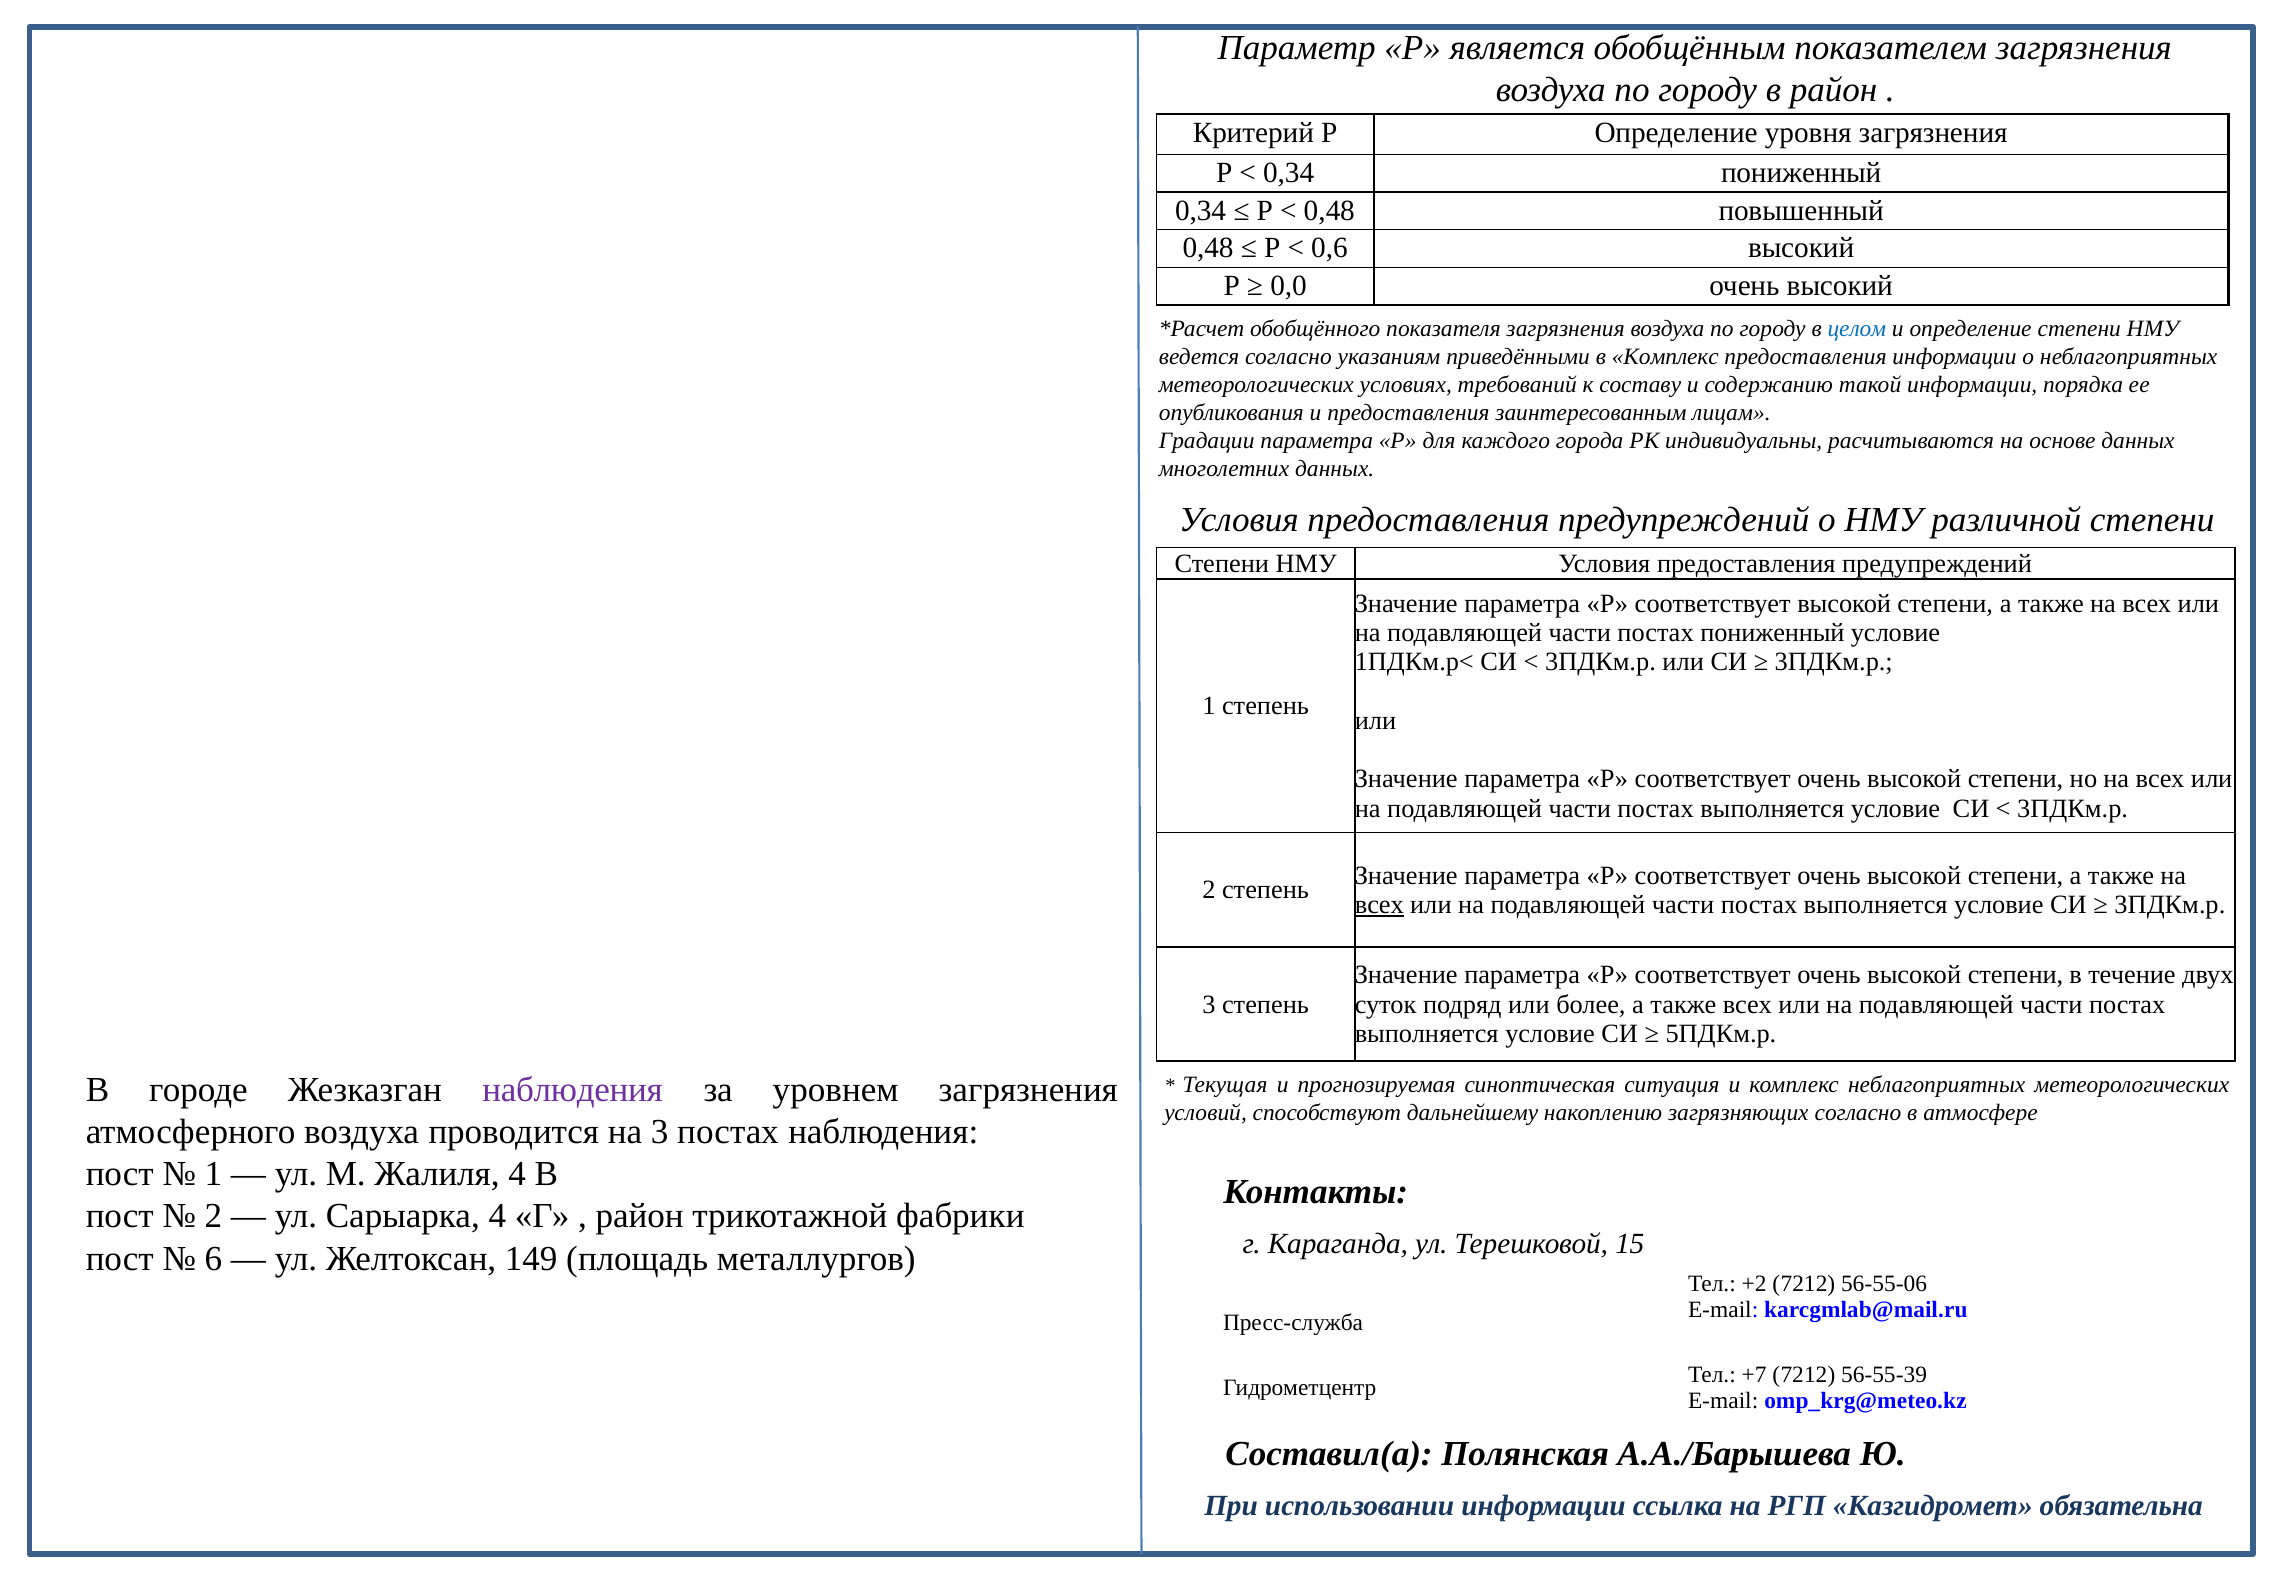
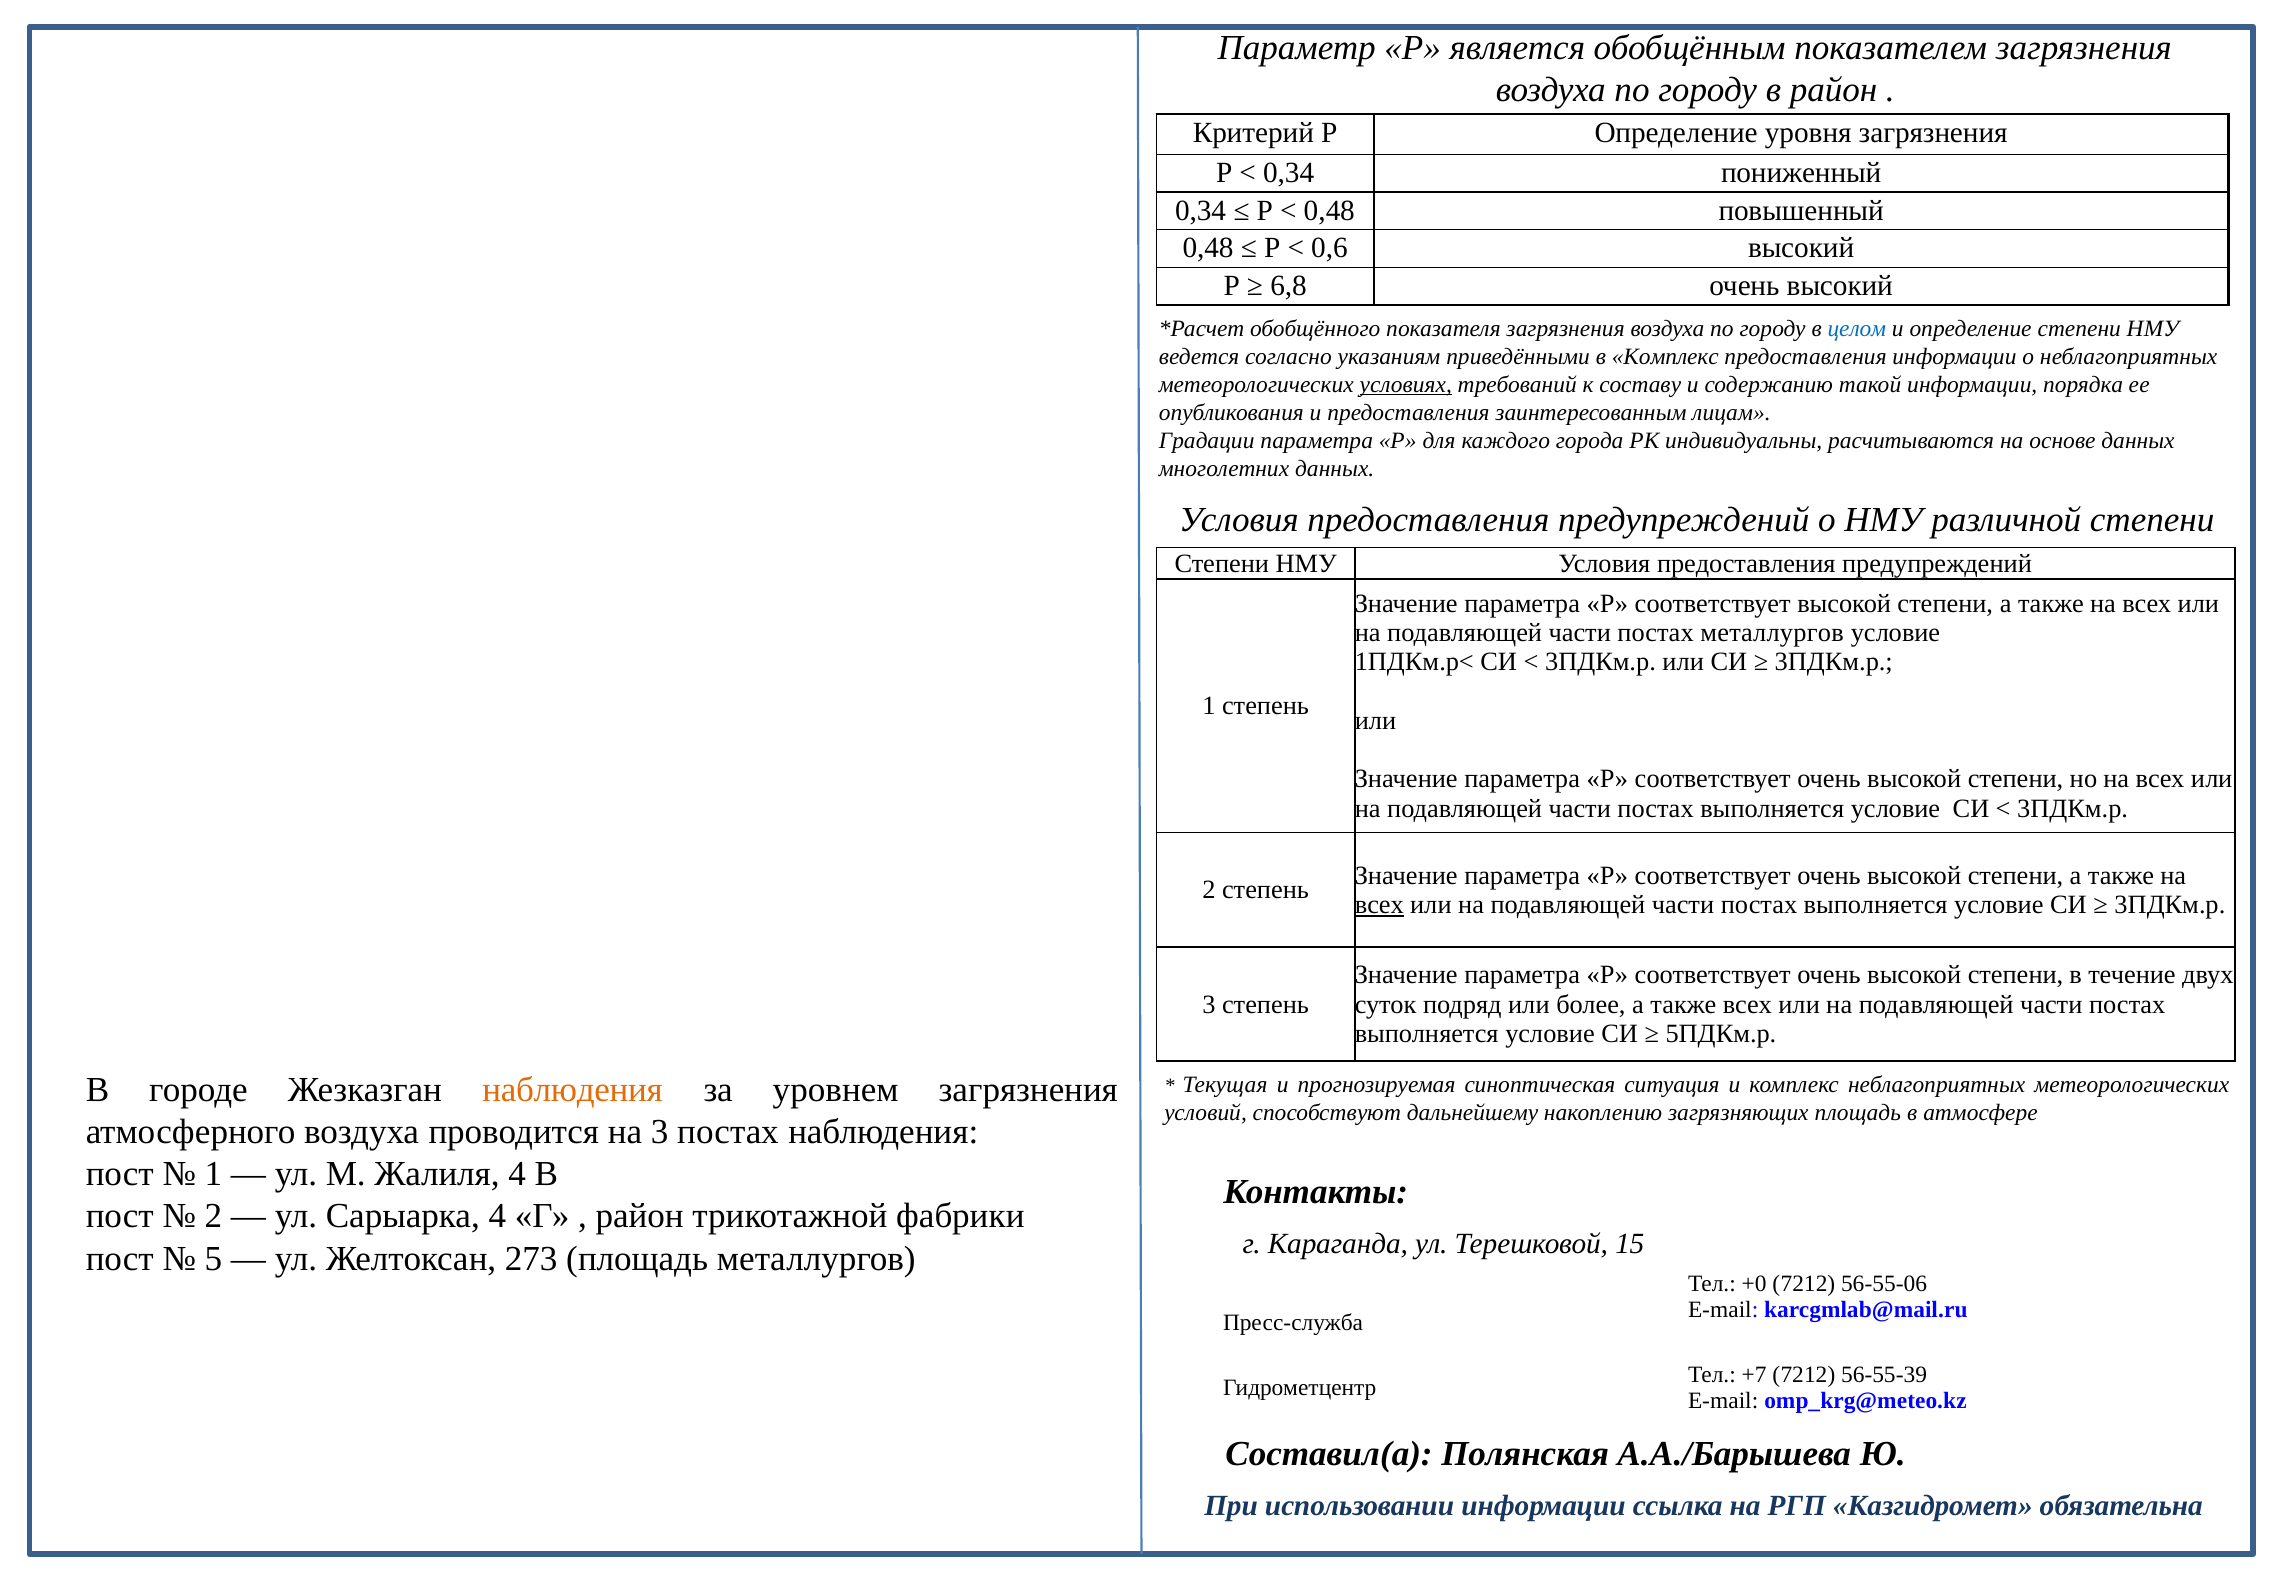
0,0: 0,0 -> 6,8
условиях underline: none -> present
постах пониженный: пониженный -> металлургов
наблюдения at (572, 1090) colour: purple -> orange
загрязняющих согласно: согласно -> площадь
6: 6 -> 5
149: 149 -> 273
+2: +2 -> +0
